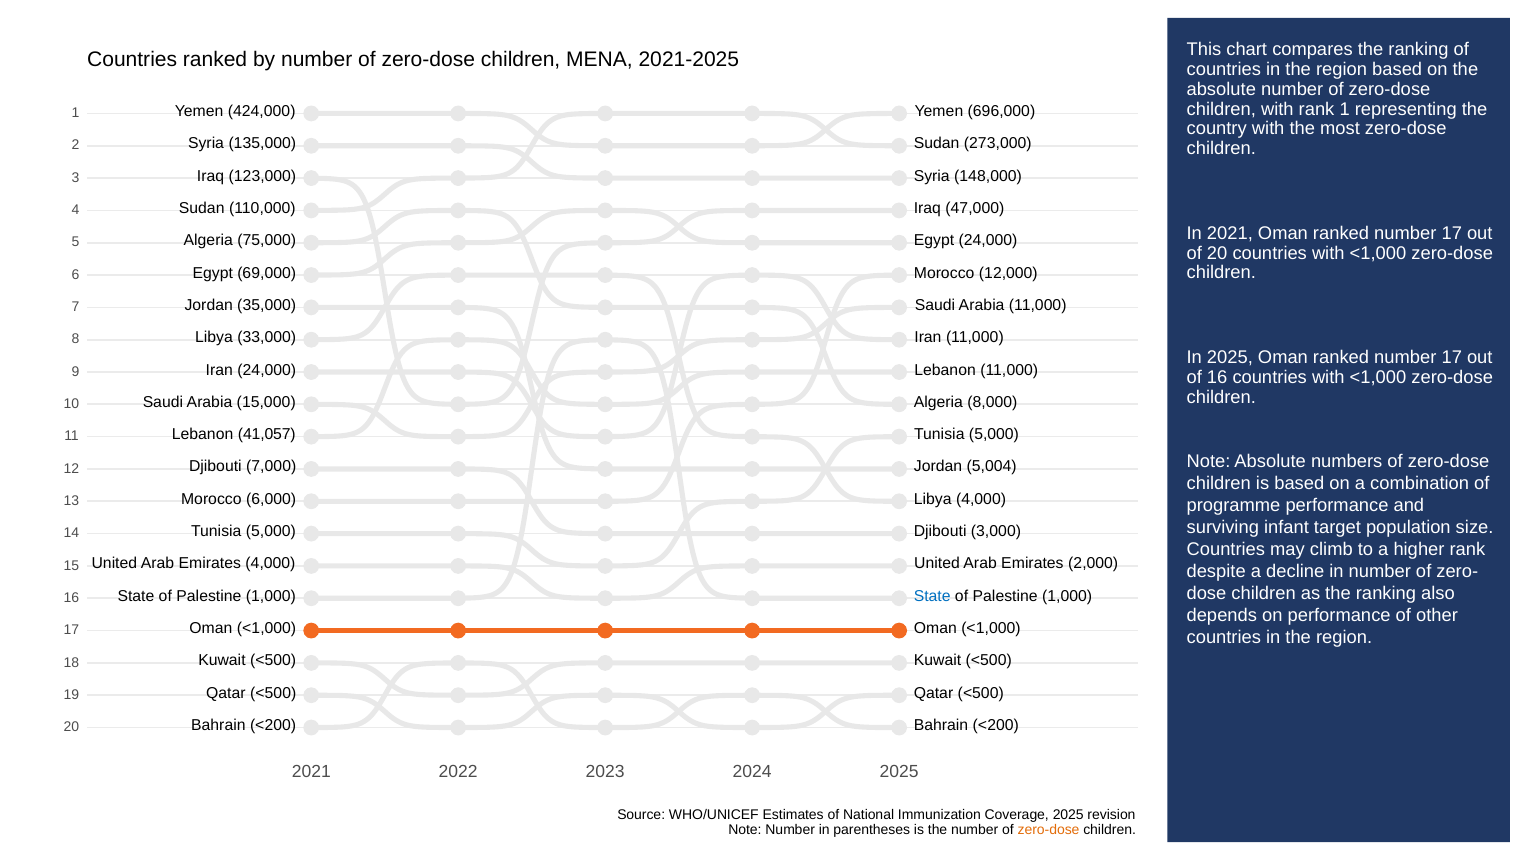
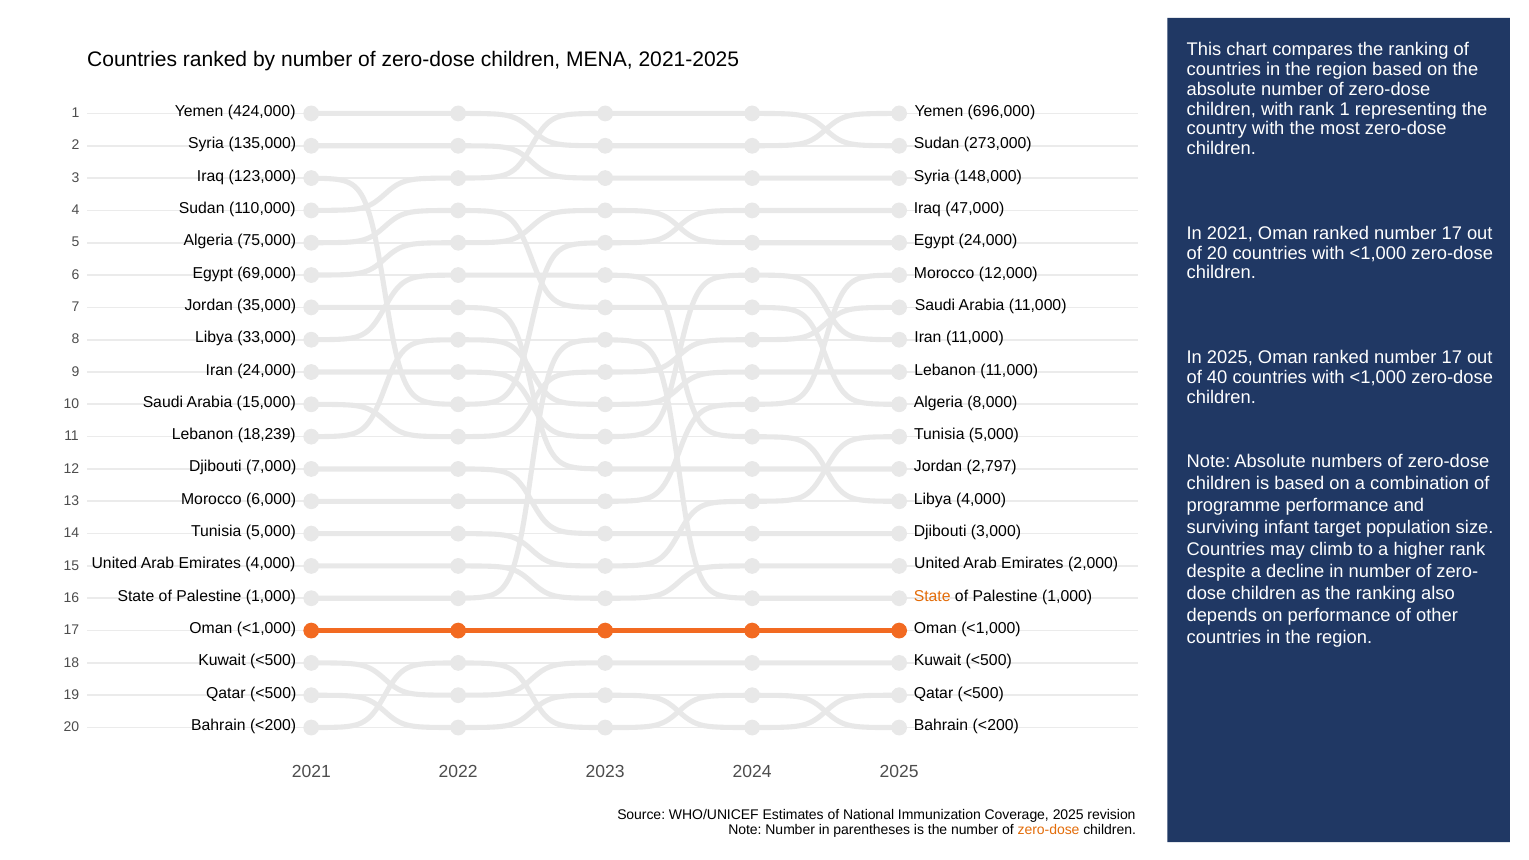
of 16: 16 -> 40
41,057: 41,057 -> 18,239
5,004: 5,004 -> 2,797
State at (932, 596) colour: blue -> orange
